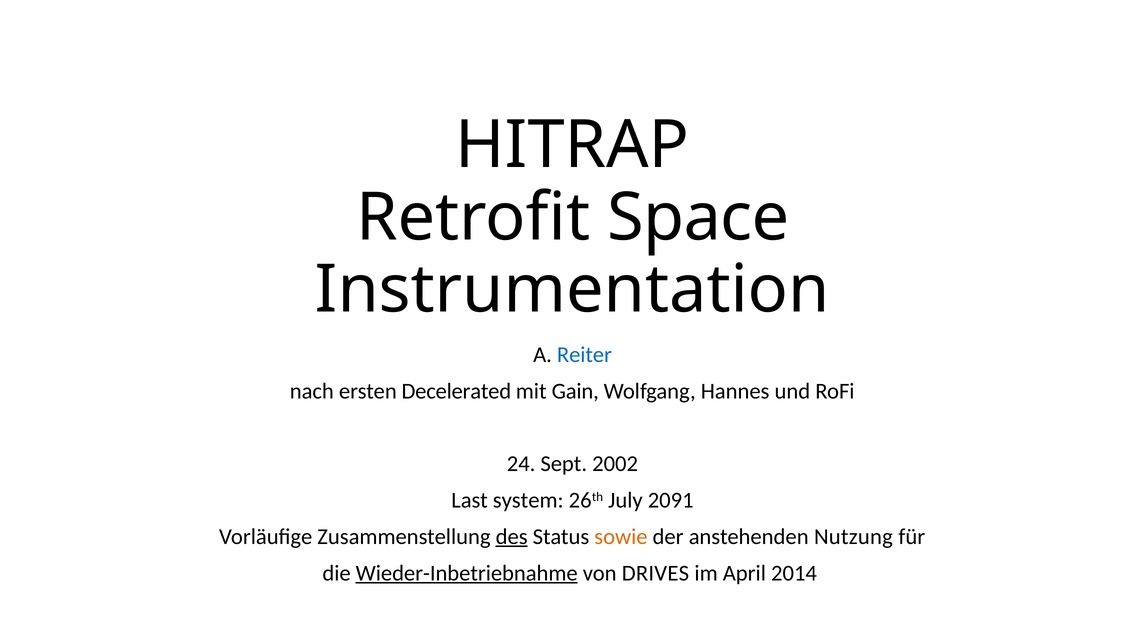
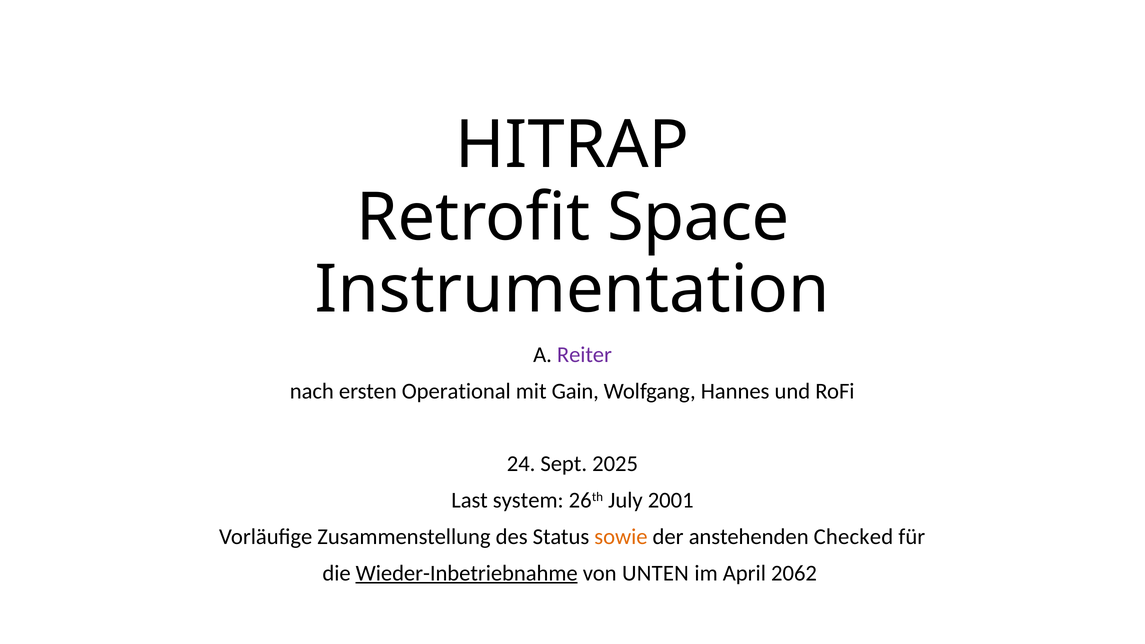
Reiter colour: blue -> purple
Decelerated: Decelerated -> Operational
2002: 2002 -> 2025
2091: 2091 -> 2001
des underline: present -> none
Nutzung: Nutzung -> Checked
DRIVES: DRIVES -> UNTEN
2014: 2014 -> 2062
